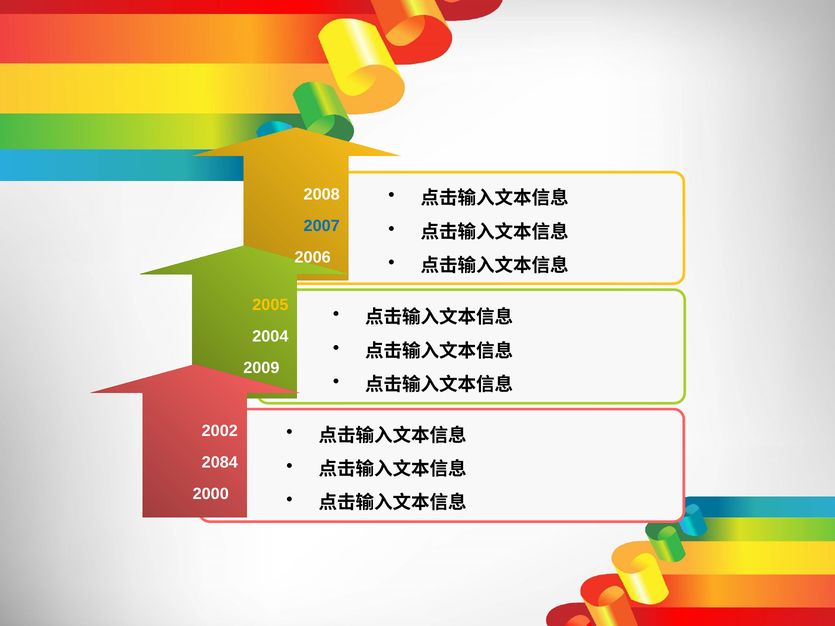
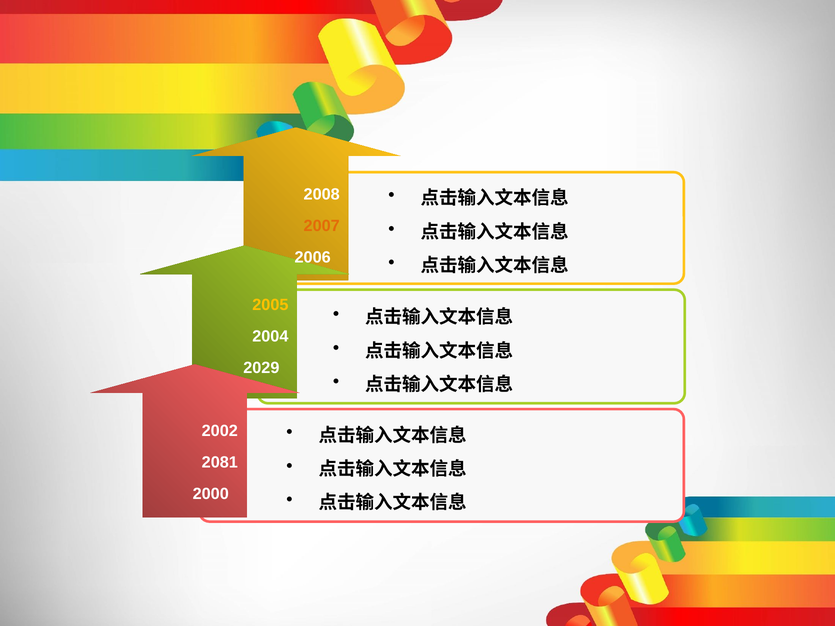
2007 colour: blue -> orange
2009: 2009 -> 2029
2084: 2084 -> 2081
